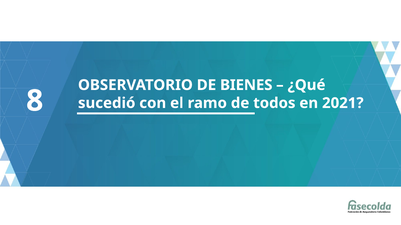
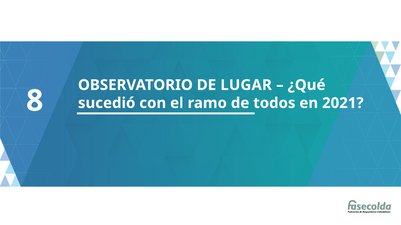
BIENES: BIENES -> LUGAR
